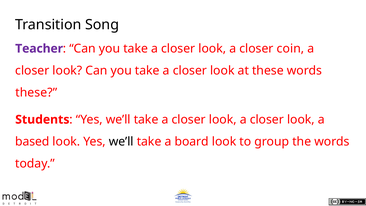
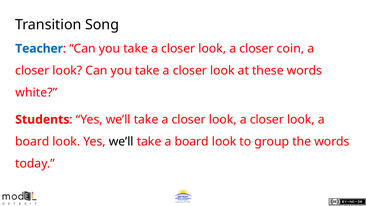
Teacher colour: purple -> blue
these at (36, 92): these -> white
based at (32, 141): based -> board
